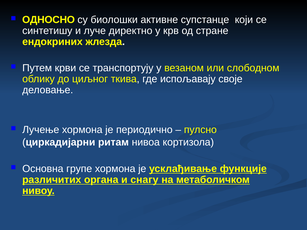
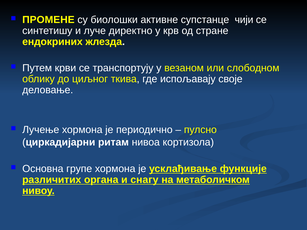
ОДНОСНО: ОДНОСНО -> ПРОМЕНЕ
који: који -> чији
